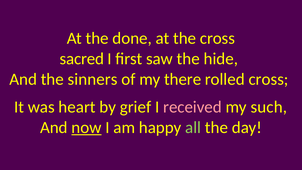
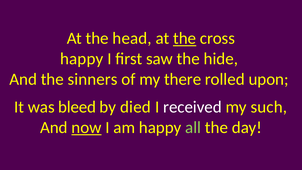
done: done -> head
the at (185, 38) underline: none -> present
sacred at (82, 59): sacred -> happy
rolled cross: cross -> upon
heart: heart -> bleed
grief: grief -> died
received colour: pink -> white
